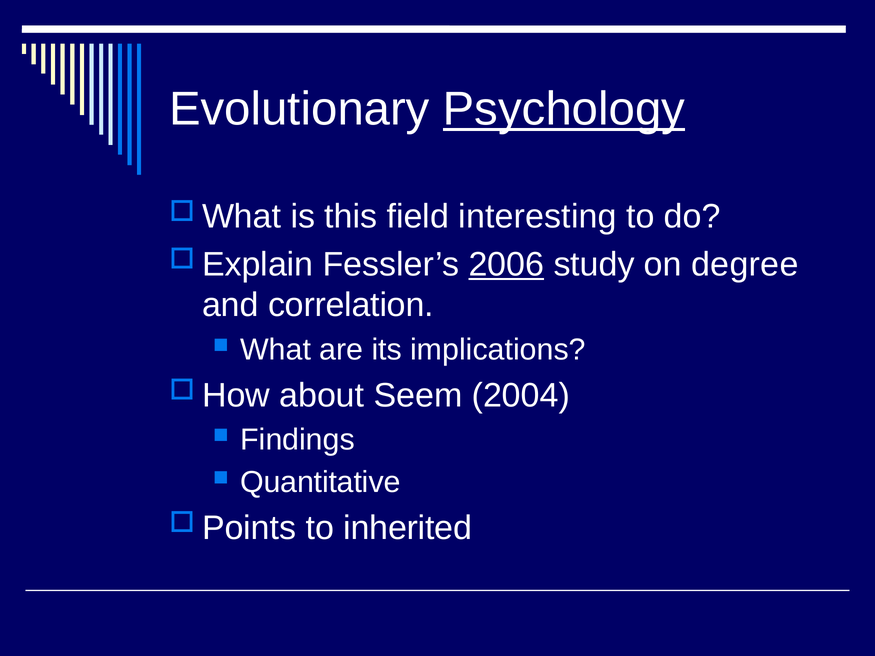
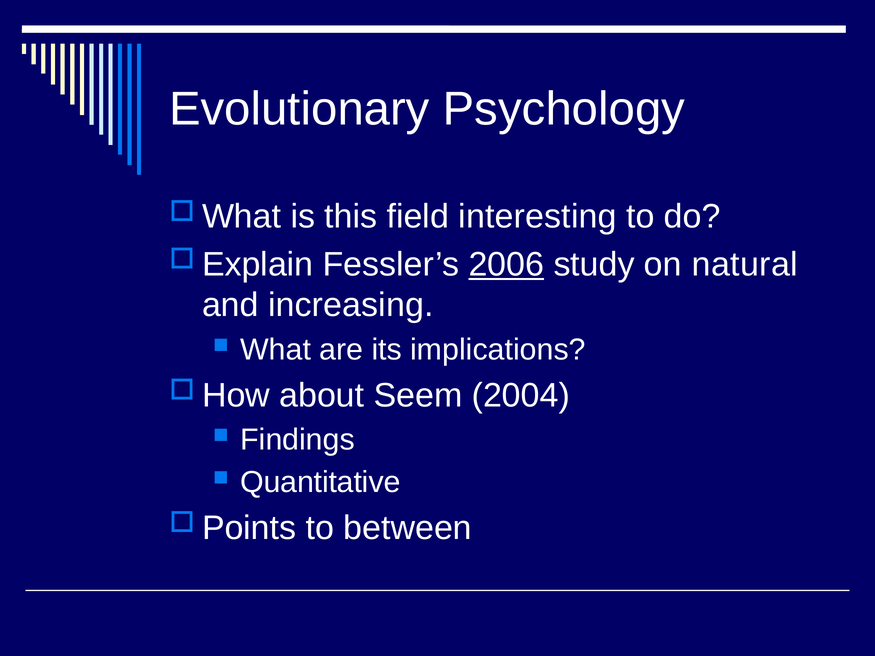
Psychology underline: present -> none
degree: degree -> natural
correlation: correlation -> increasing
inherited: inherited -> between
